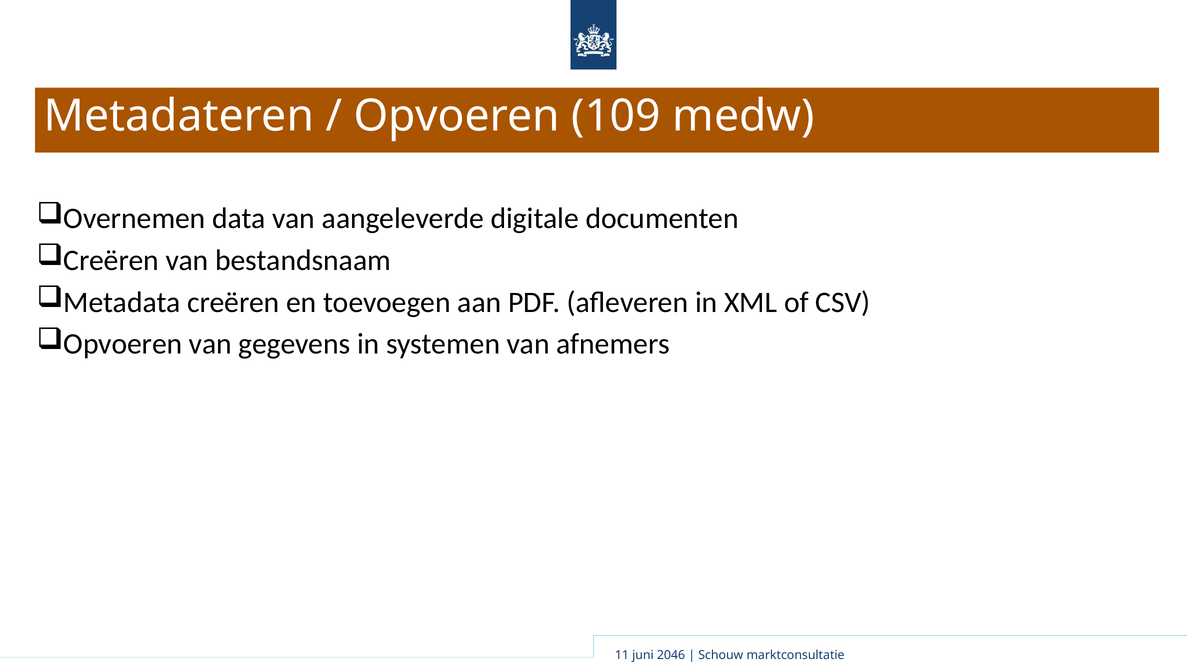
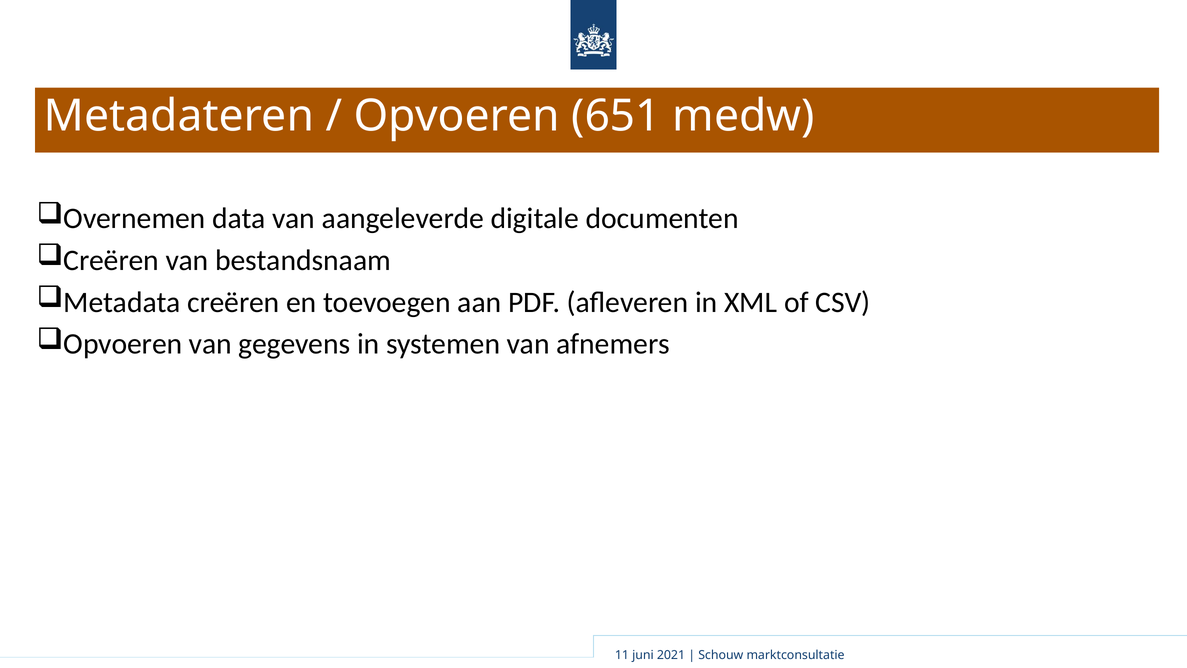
109: 109 -> 651
2046: 2046 -> 2021
